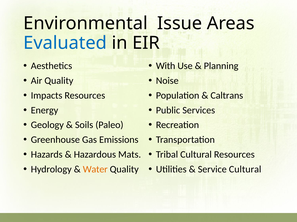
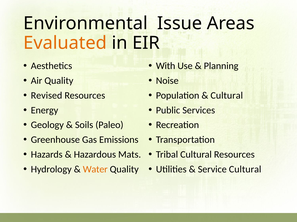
Evaluated colour: blue -> orange
Impacts: Impacts -> Revised
Caltrans at (227, 96): Caltrans -> Cultural
